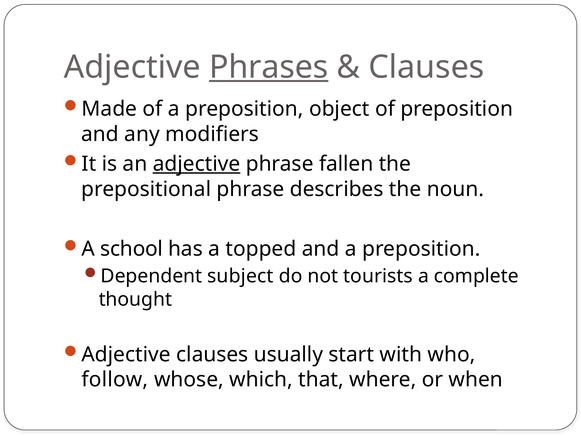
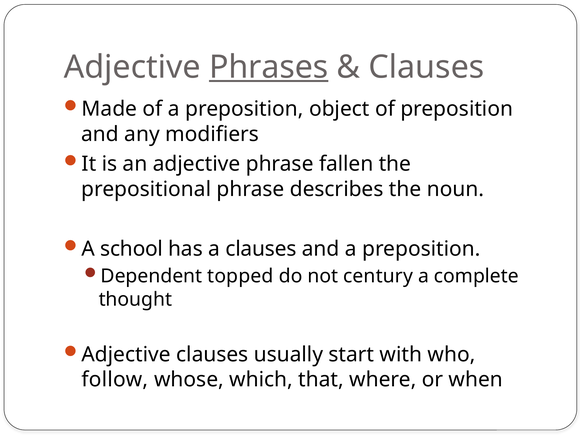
adjective at (197, 164) underline: present -> none
a topped: topped -> clauses
subject: subject -> topped
tourists: tourists -> century
